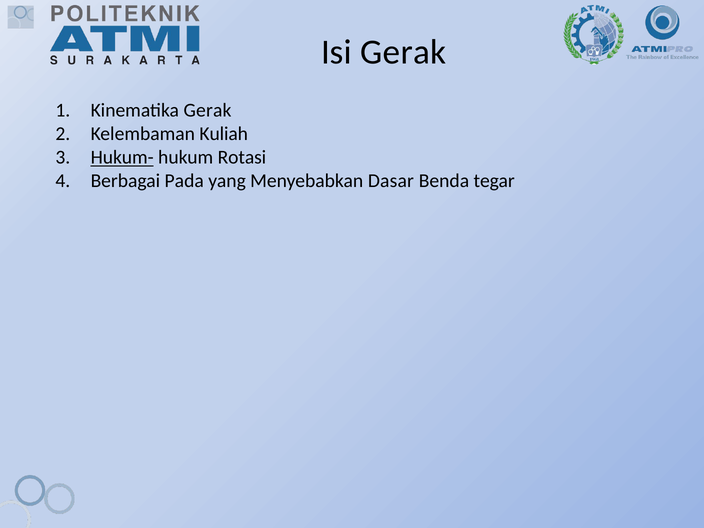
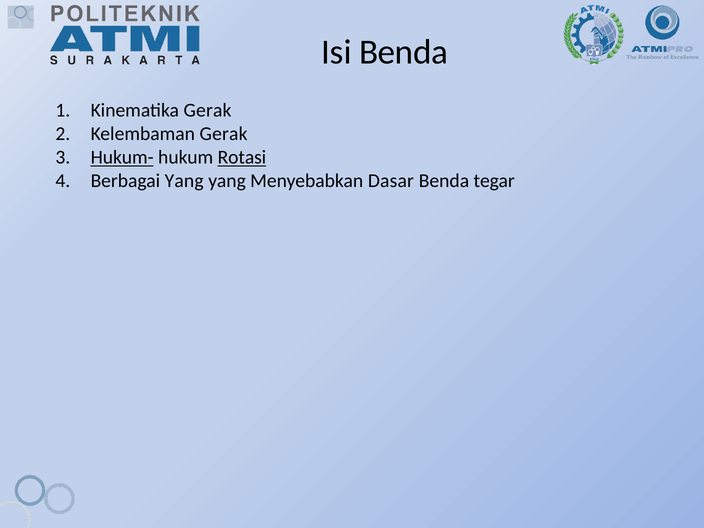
Isi Gerak: Gerak -> Benda
Kelembaman Kuliah: Kuliah -> Gerak
Rotasi underline: none -> present
Berbagai Pada: Pada -> Yang
